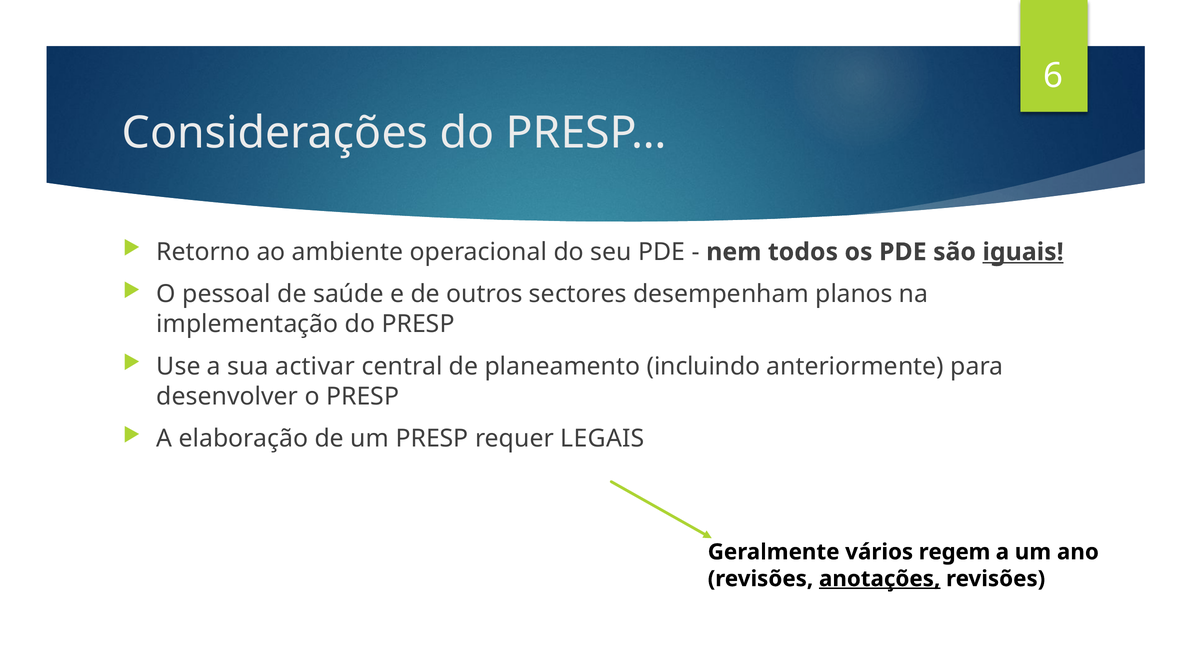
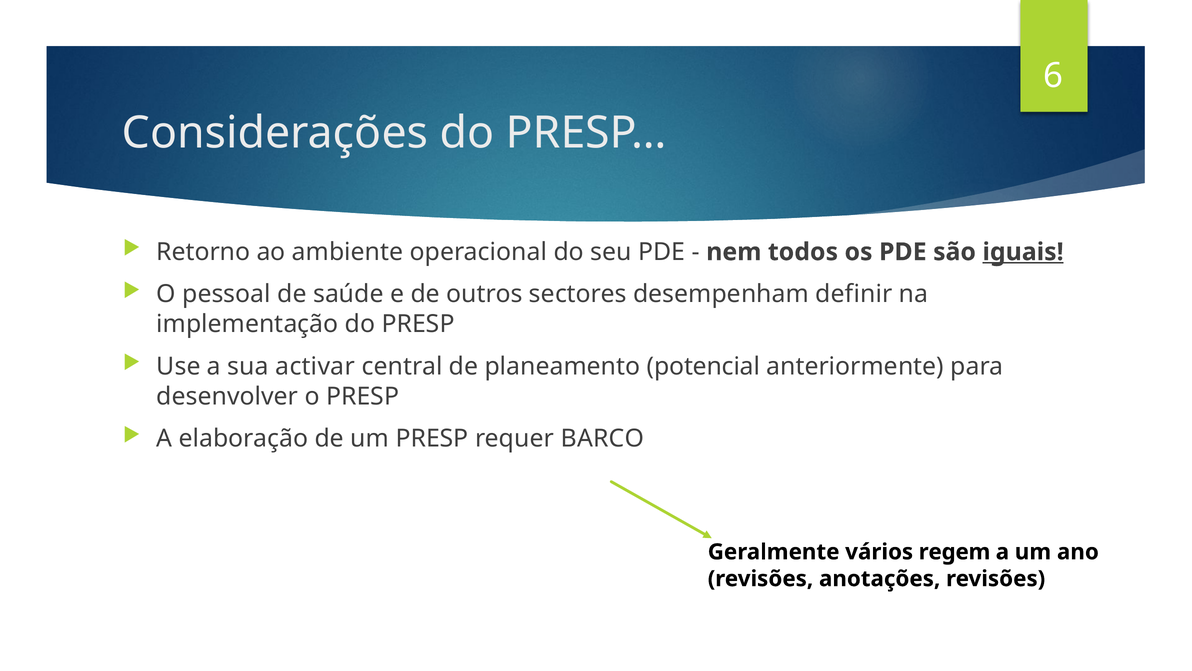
planos: planos -> definir
incluindo: incluindo -> potencial
LEGAIS: LEGAIS -> BARCO
anotações underline: present -> none
